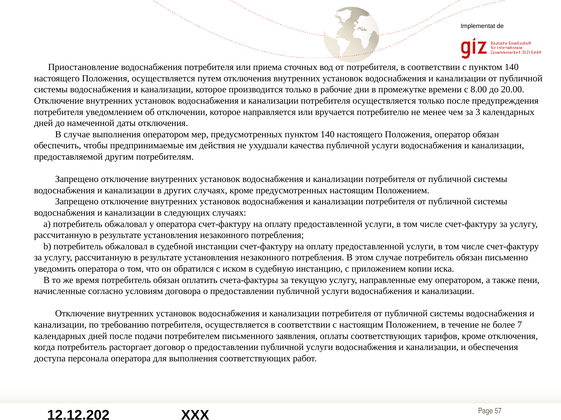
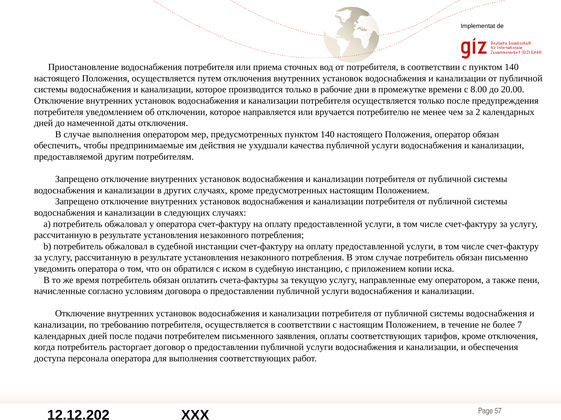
3: 3 -> 2
